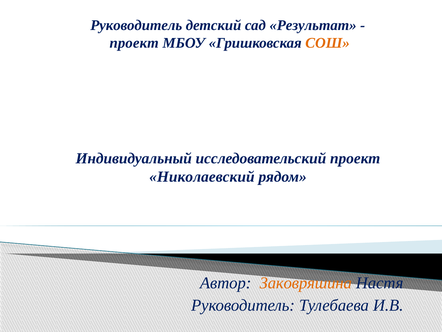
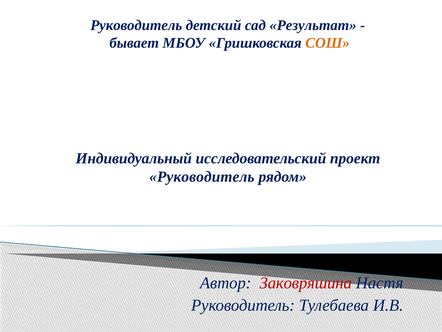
проект at (134, 43): проект -> бывает
Николаевский at (202, 177): Николаевский -> Руководитель
Заковряшина colour: orange -> red
